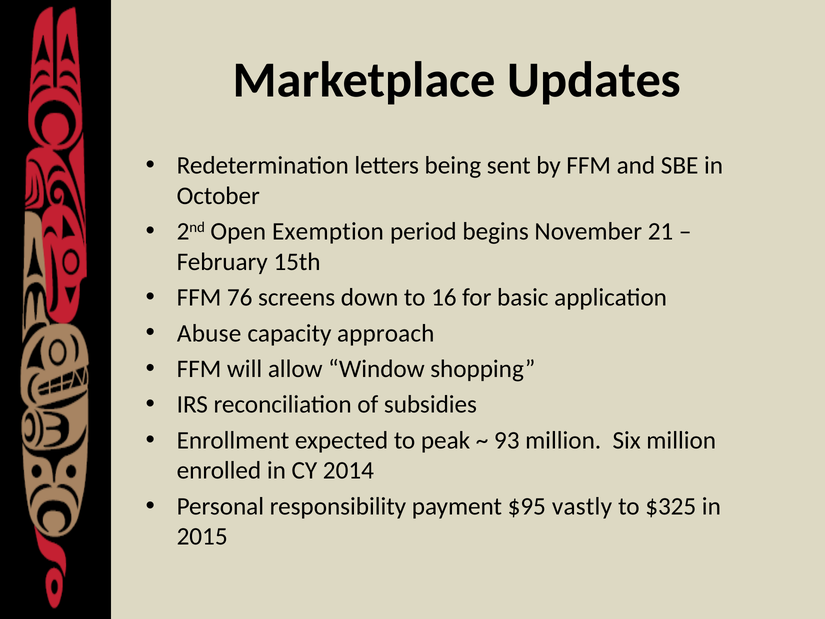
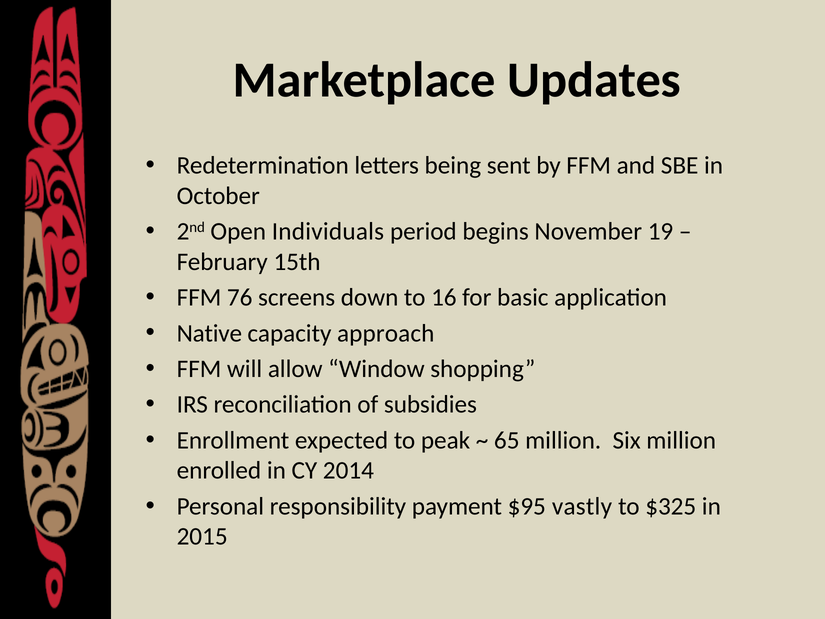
Exemption: Exemption -> Individuals
21: 21 -> 19
Abuse: Abuse -> Native
93: 93 -> 65
